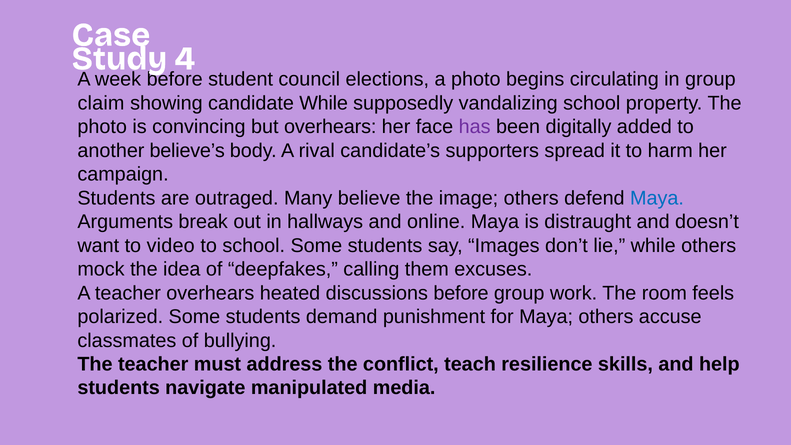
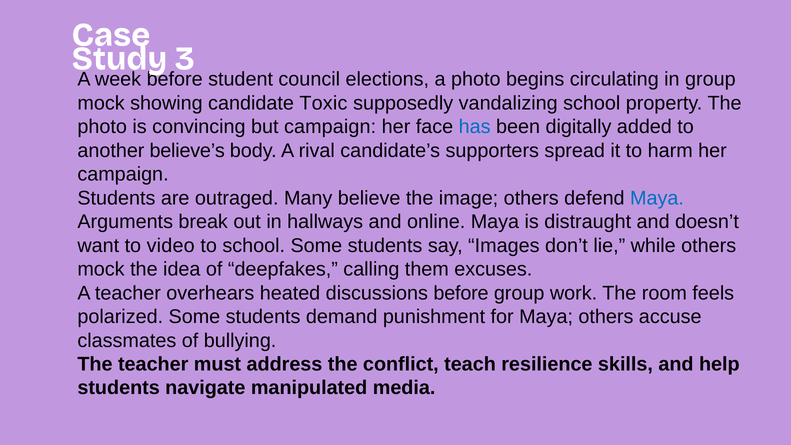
4: 4 -> 3
claim at (101, 103): claim -> mock
candidate While: While -> Toxic
but overhears: overhears -> campaign
has colour: purple -> blue
